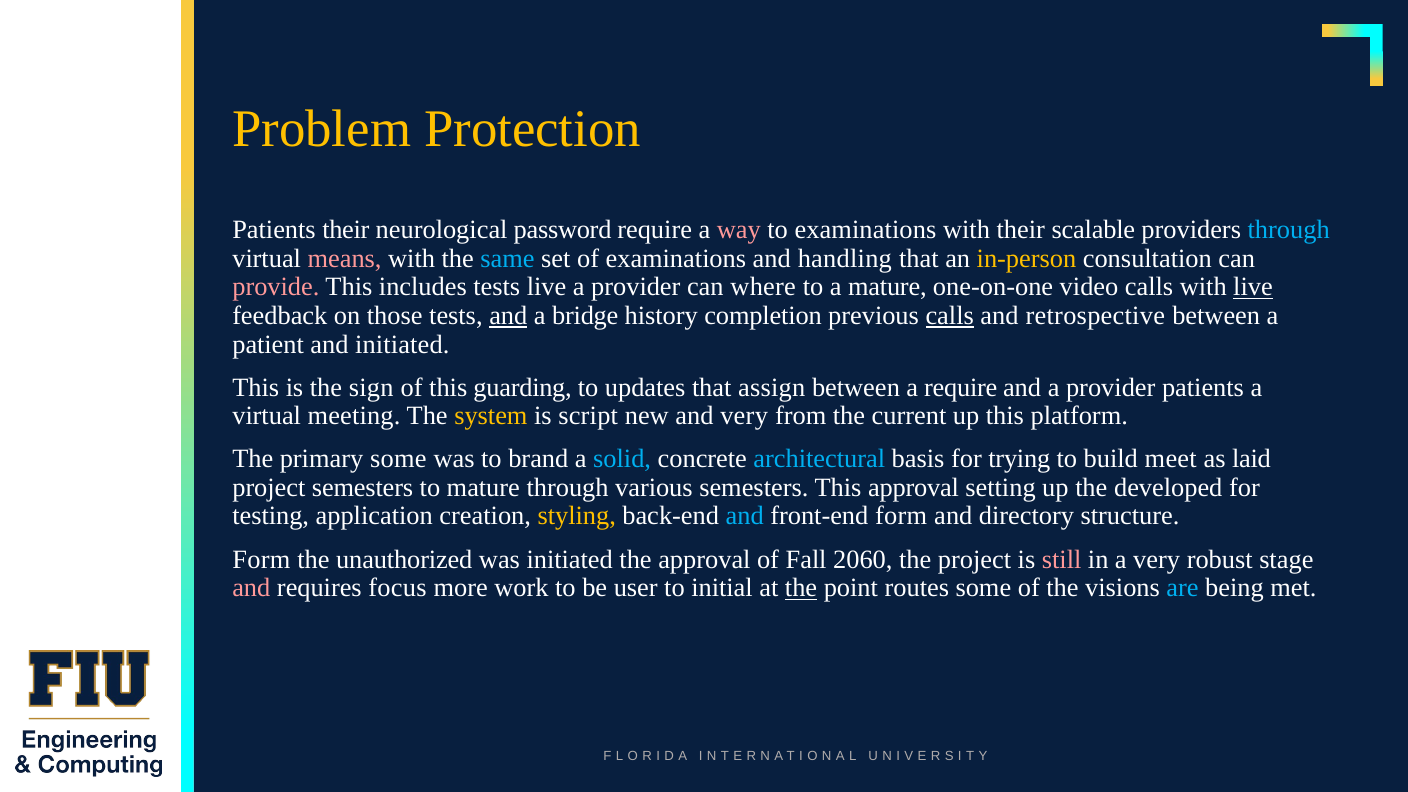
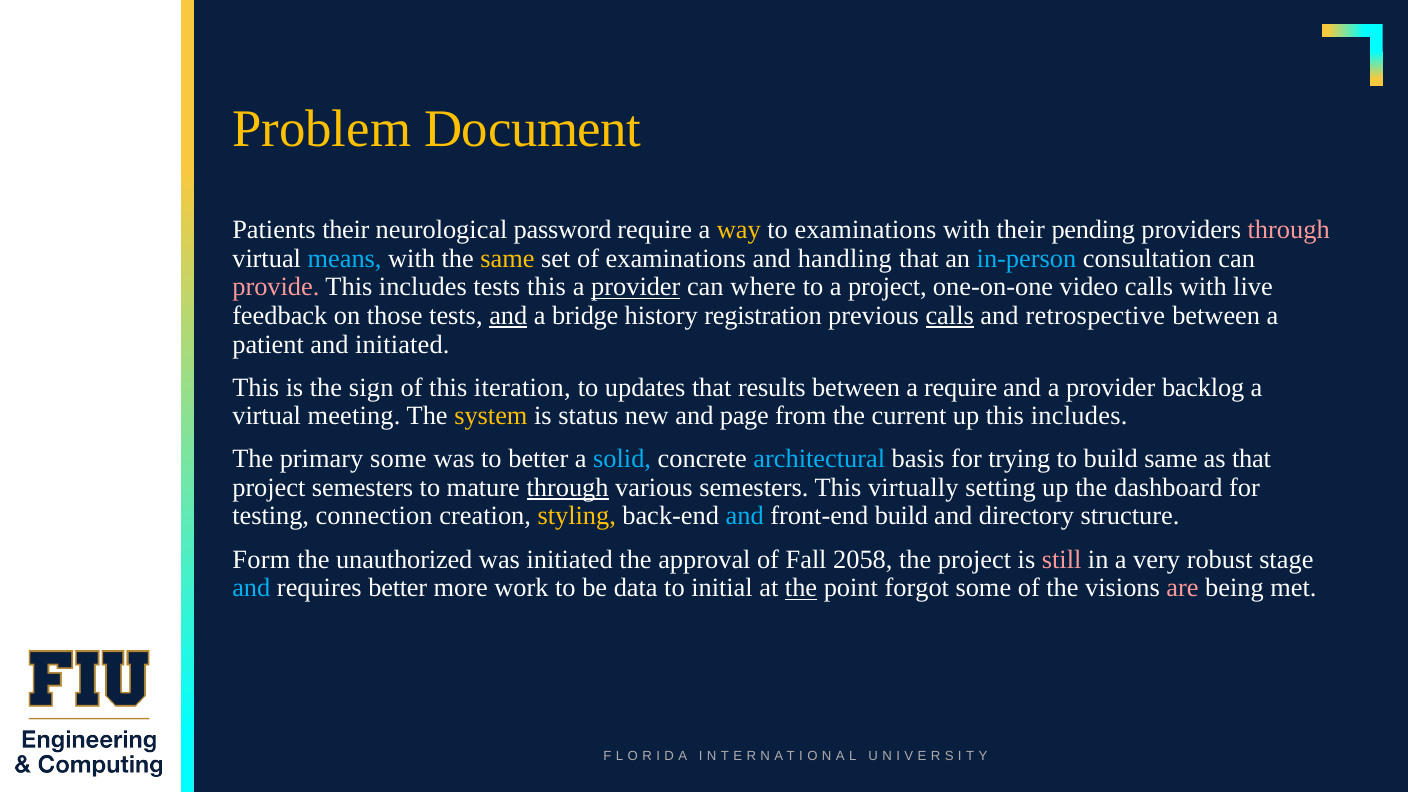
Protection: Protection -> Document
way colour: pink -> yellow
scalable: scalable -> pending
through at (1289, 230) colour: light blue -> pink
means colour: pink -> light blue
same at (507, 259) colour: light blue -> yellow
in-person colour: yellow -> light blue
tests live: live -> this
provider at (636, 287) underline: none -> present
a mature: mature -> project
live at (1253, 287) underline: present -> none
completion: completion -> registration
guarding: guarding -> iteration
assign: assign -> results
provider patients: patients -> backlog
script: script -> status
and very: very -> page
up this platform: platform -> includes
to brand: brand -> better
build meet: meet -> same
as laid: laid -> that
through at (568, 488) underline: none -> present
This approval: approval -> virtually
developed: developed -> dashboard
application: application -> connection
front-end form: form -> build
2060: 2060 -> 2058
and at (251, 588) colour: pink -> light blue
requires focus: focus -> better
user: user -> data
routes: routes -> forgot
are colour: light blue -> pink
